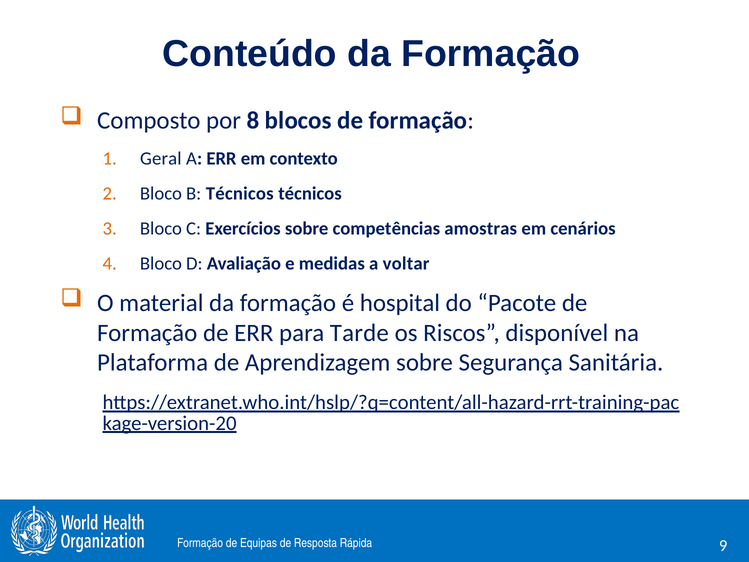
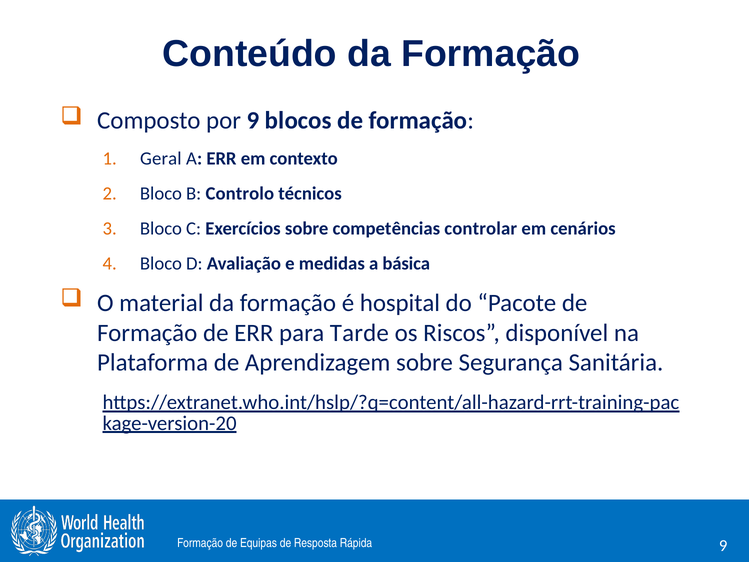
por 8: 8 -> 9
B Técnicos: Técnicos -> Controlo
amostras: amostras -> controlar
voltar: voltar -> básica
